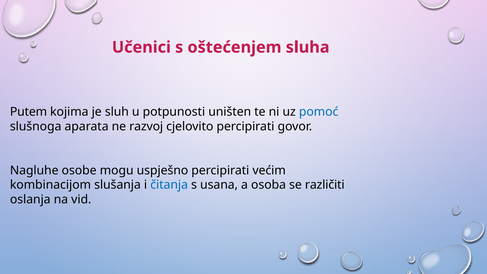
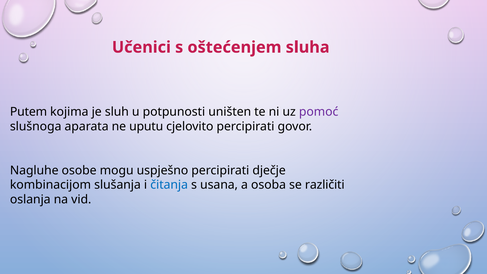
pomoć colour: blue -> purple
razvoj: razvoj -> uputu
većim: većim -> dječje
